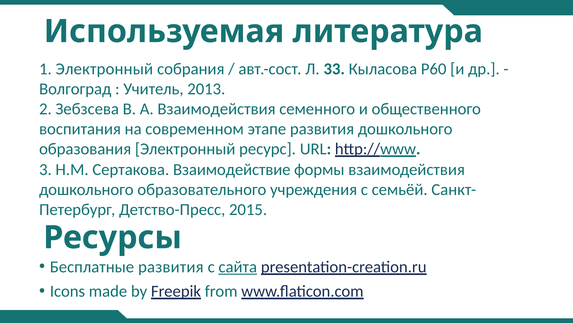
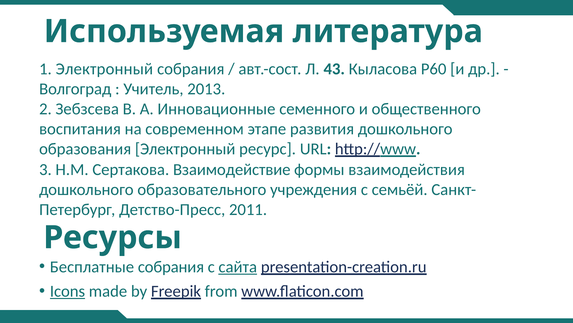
33: 33 -> 43
А Взаимодействия: Взаимодействия -> Инновационные
2015: 2015 -> 2011
Бесплатные развития: развития -> собрания
Icons underline: none -> present
